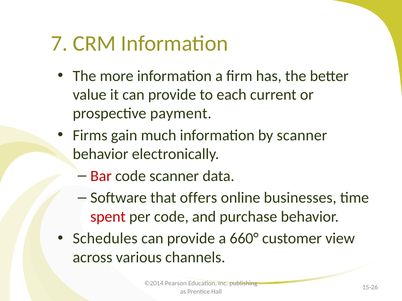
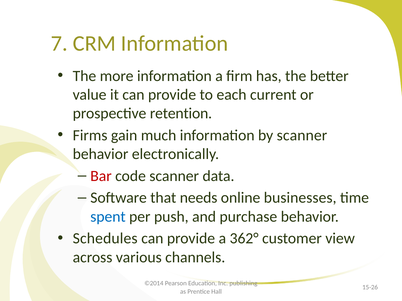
payment: payment -> retention
offers: offers -> needs
spent colour: red -> blue
per code: code -> push
660°: 660° -> 362°
